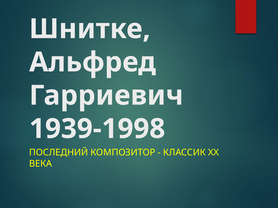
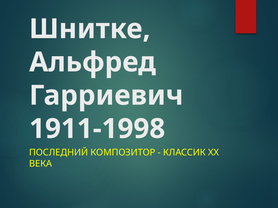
1939-1998: 1939-1998 -> 1911-1998
